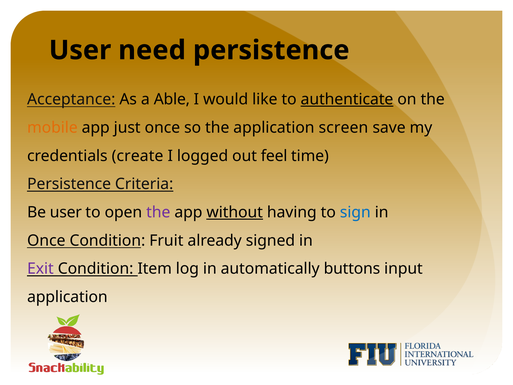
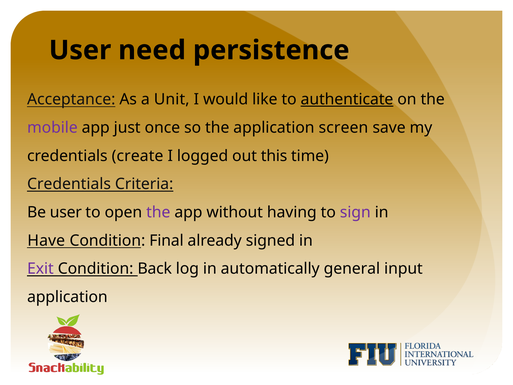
Able: Able -> Unit
mobile colour: orange -> purple
feel: feel -> this
Persistence at (69, 184): Persistence -> Credentials
without underline: present -> none
sign colour: blue -> purple
Once at (46, 240): Once -> Have
Fruit: Fruit -> Final
Item: Item -> Back
buttons: buttons -> general
